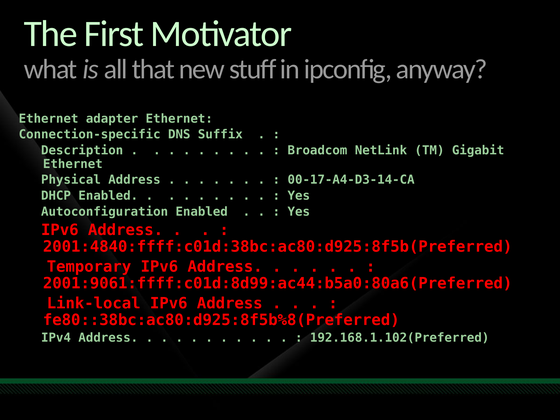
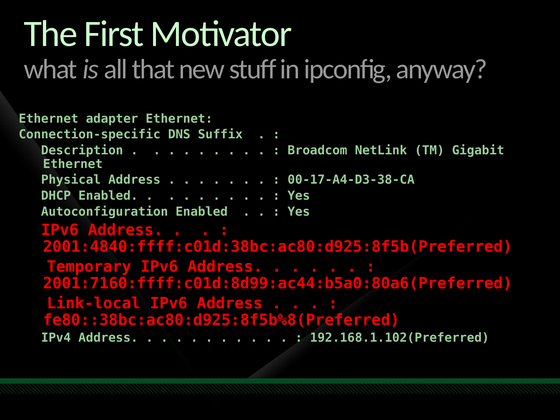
00-17-A4-D3-14-CA: 00-17-A4-D3-14-CA -> 00-17-A4-D3-38-CA
2001:9061:ffff:c01d:8d99:ac44:b5a0:80a6(Preferred: 2001:9061:ffff:c01d:8d99:ac44:b5a0:80a6(Preferred -> 2001:7160:ffff:c01d:8d99:ac44:b5a0:80a6(Preferred
